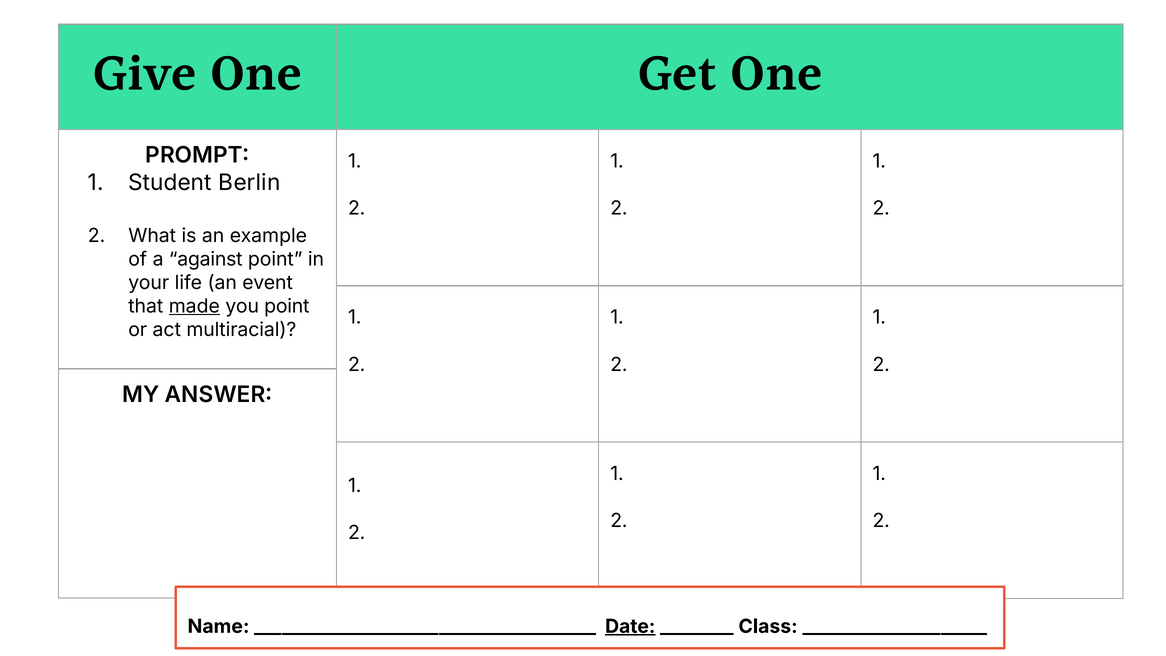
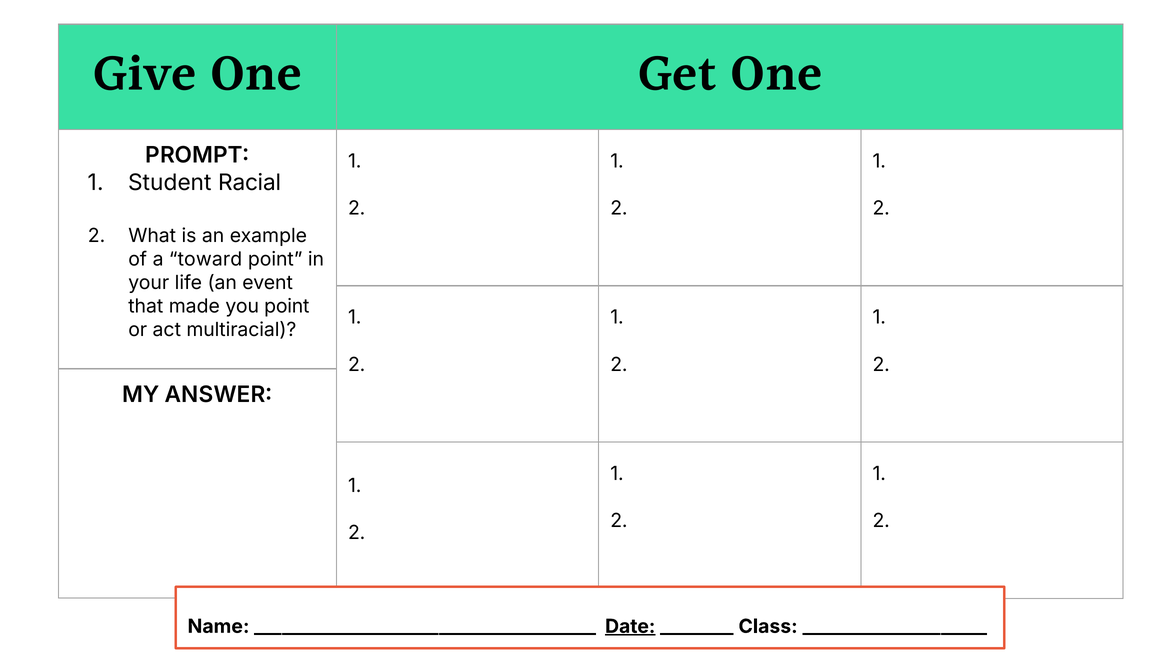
Berlin: Berlin -> Racial
against: against -> toward
made underline: present -> none
